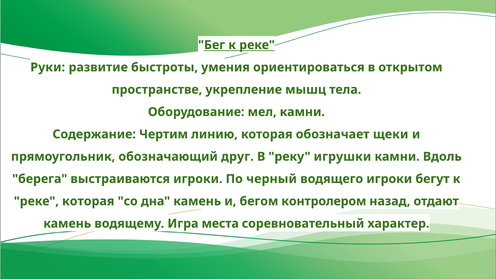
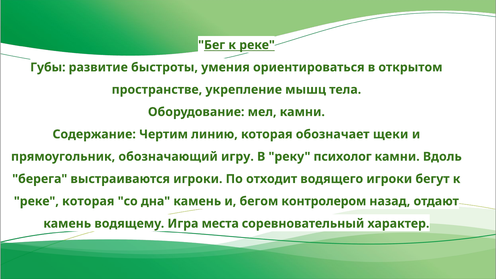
Руки: Руки -> Губы
друг: друг -> игру
игрушки: игрушки -> психолог
черный: черный -> отходит
